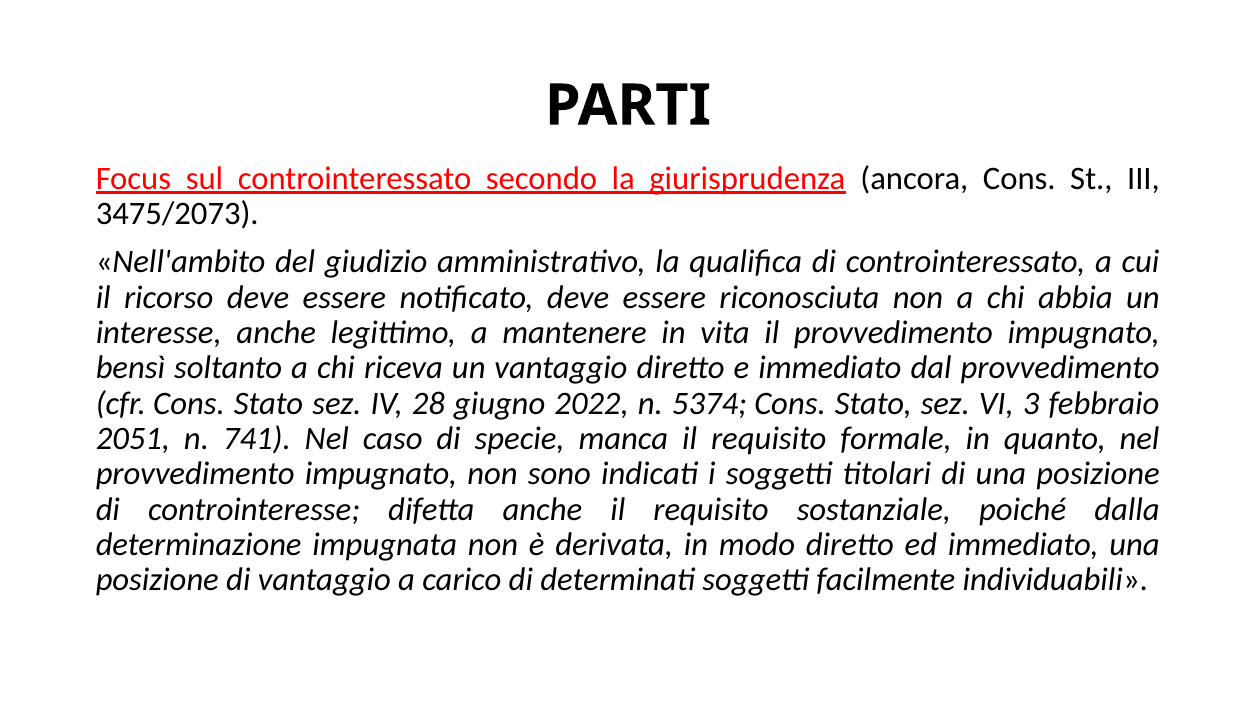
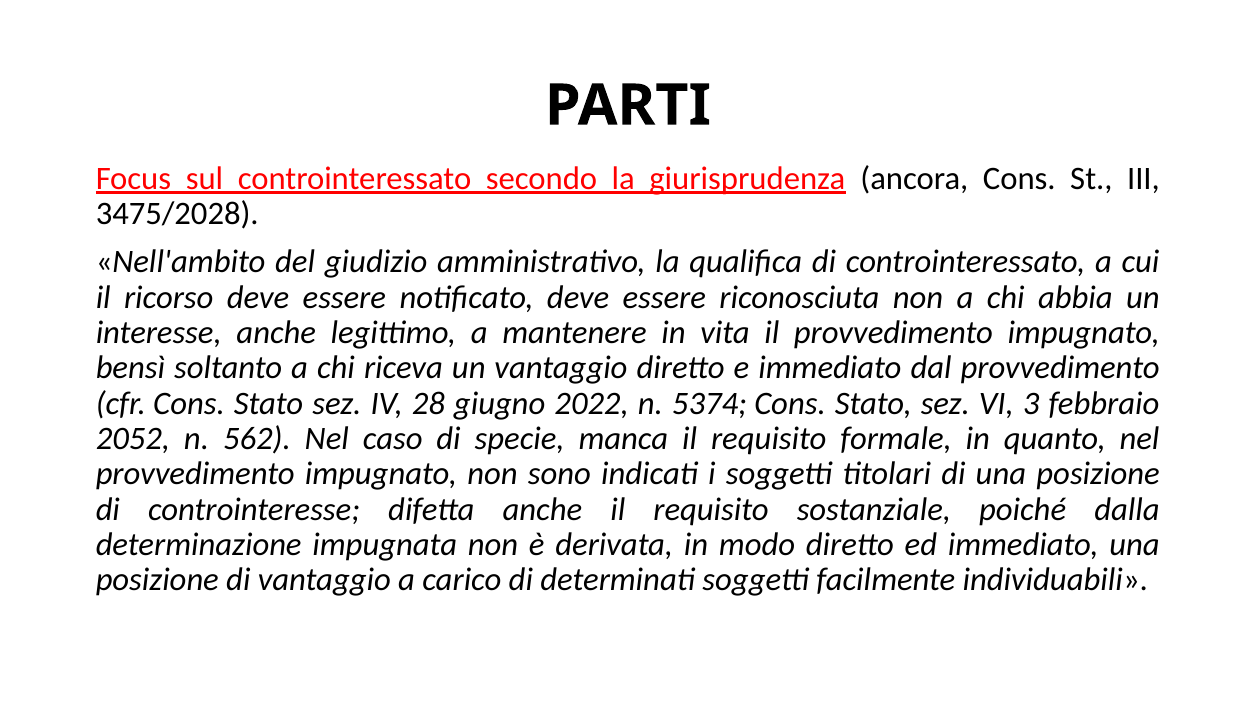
3475/2073: 3475/2073 -> 3475/2028
2051: 2051 -> 2052
741: 741 -> 562
